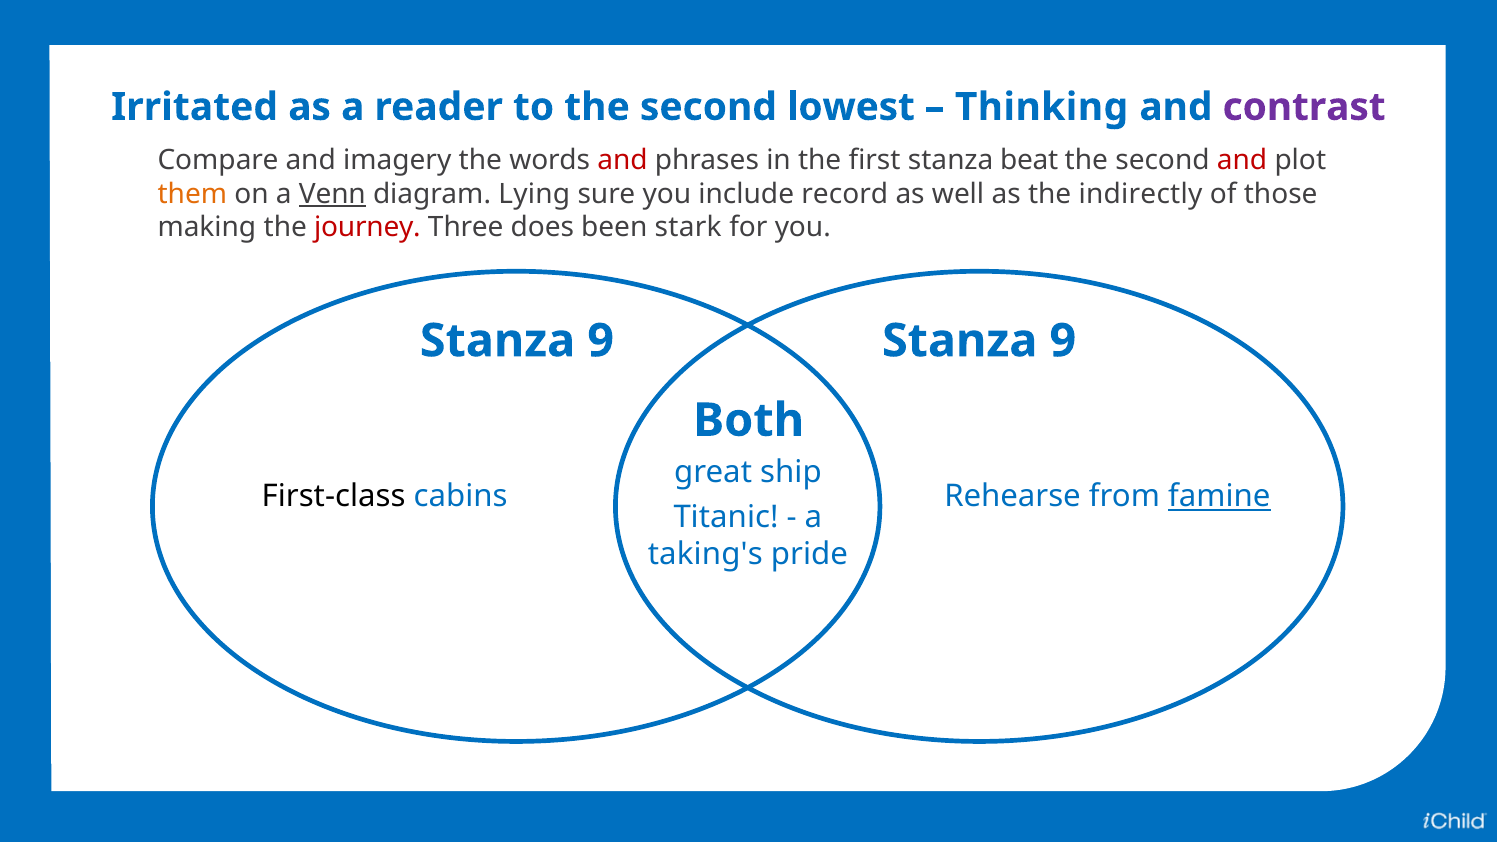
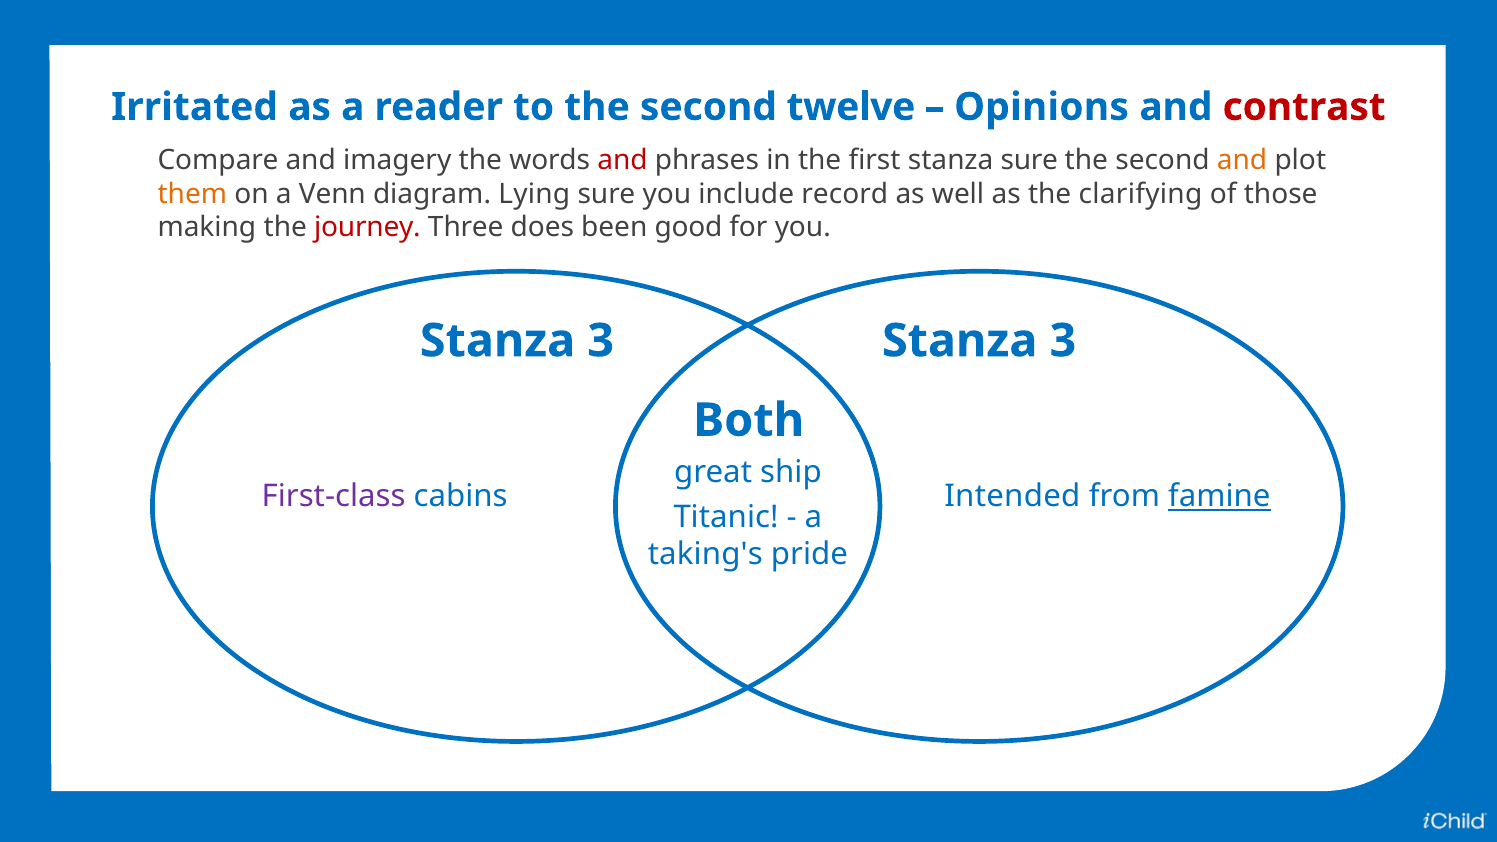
lowest: lowest -> twelve
Thinking: Thinking -> Opinions
contrast colour: purple -> red
stanza beat: beat -> sure
and at (1242, 160) colour: red -> orange
Venn underline: present -> none
indirectly: indirectly -> clarifying
stark: stark -> good
9 at (601, 341): 9 -> 3
9 at (1063, 341): 9 -> 3
First-class colour: black -> purple
Rehearse: Rehearse -> Intended
